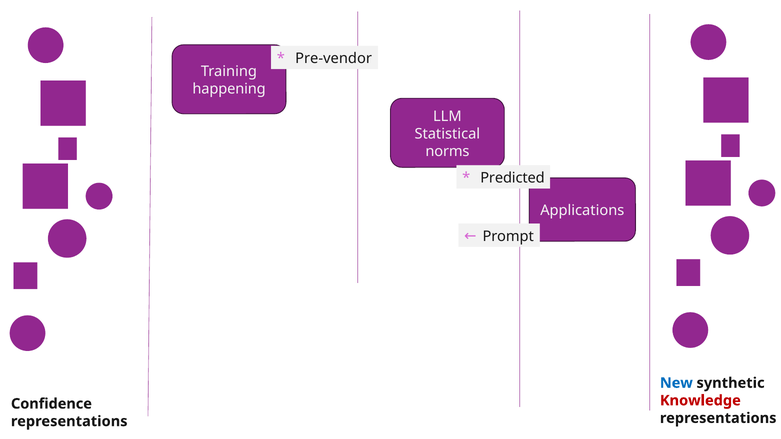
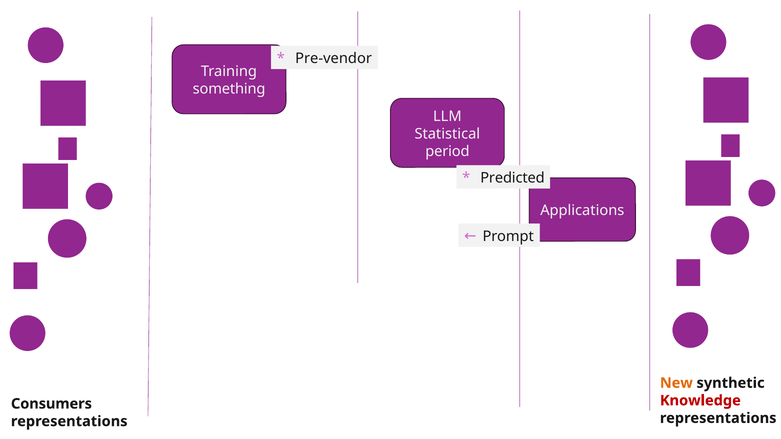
happening: happening -> something
norms: norms -> period
New colour: blue -> orange
Confidence: Confidence -> Consumers
